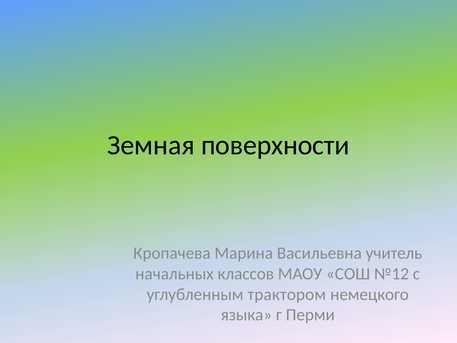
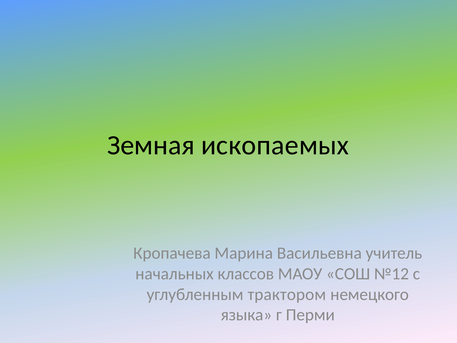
поверхности: поверхности -> ископаемых
